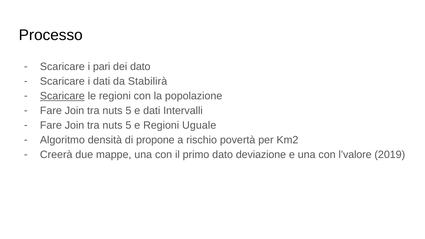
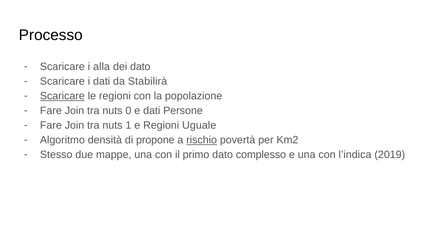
pari: pari -> alla
5 at (128, 111): 5 -> 0
Intervalli: Intervalli -> Persone
5 at (128, 125): 5 -> 1
rischio underline: none -> present
Creerà: Creerà -> Stesso
deviazione: deviazione -> complesso
l’valore: l’valore -> l’indica
